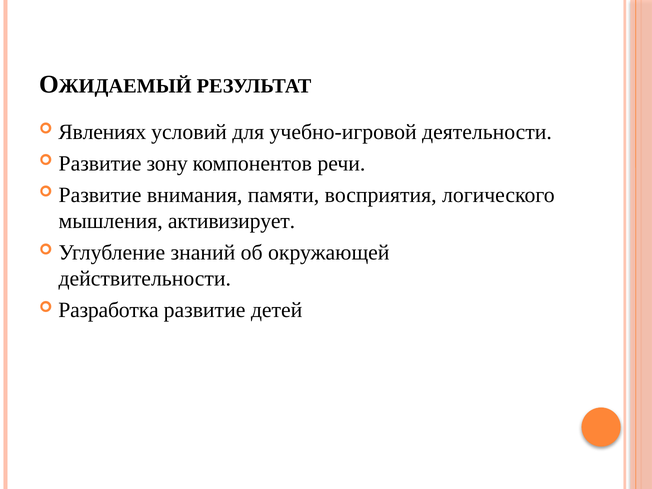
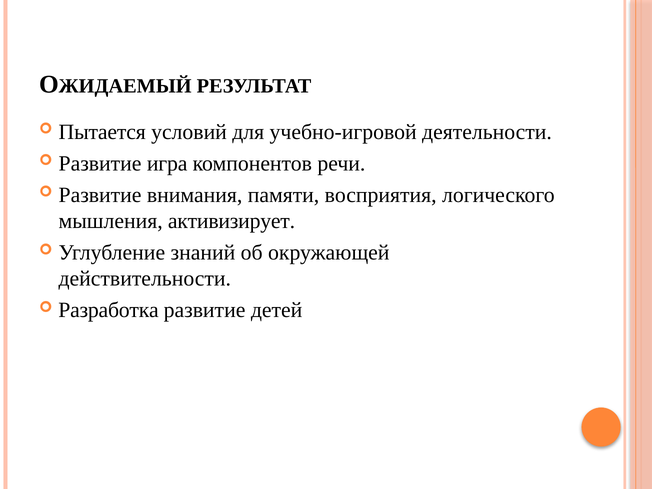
Явлениях: Явлениях -> Пытается
зону: зону -> игра
